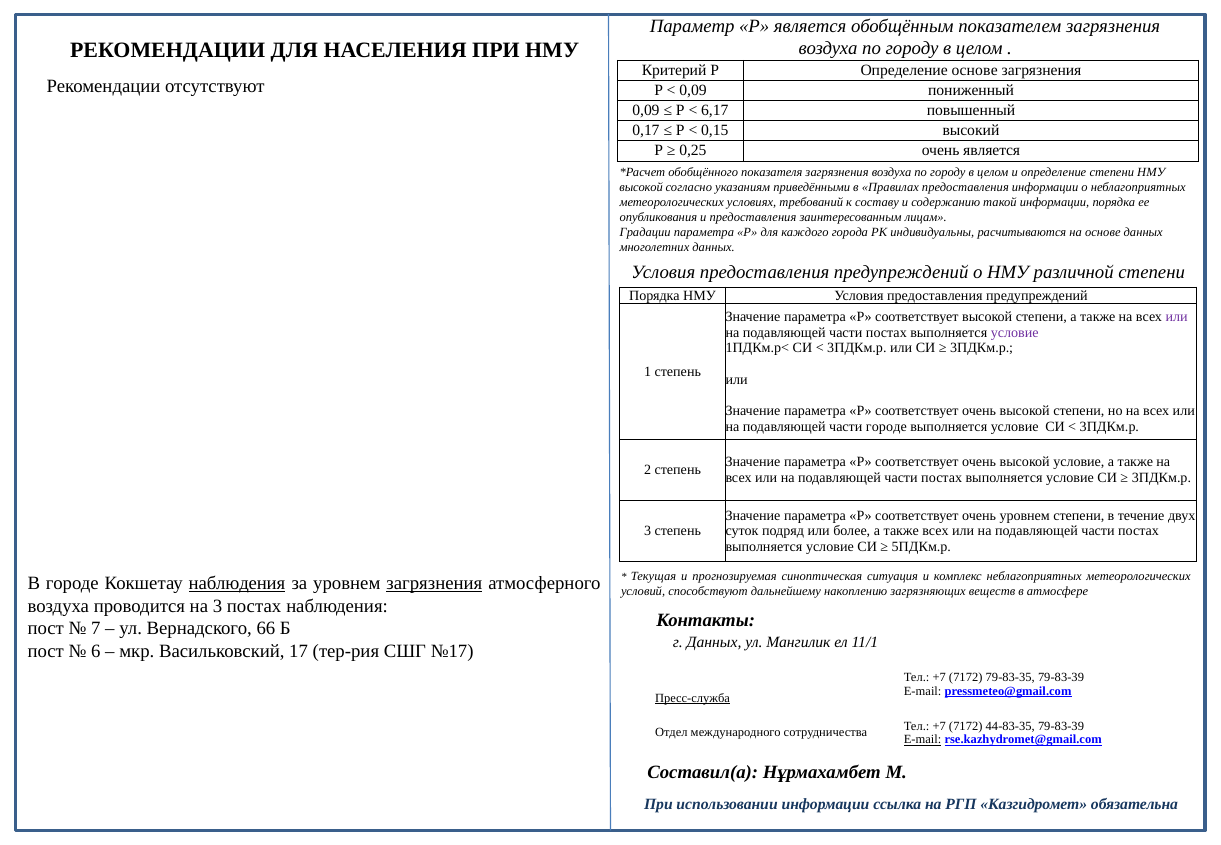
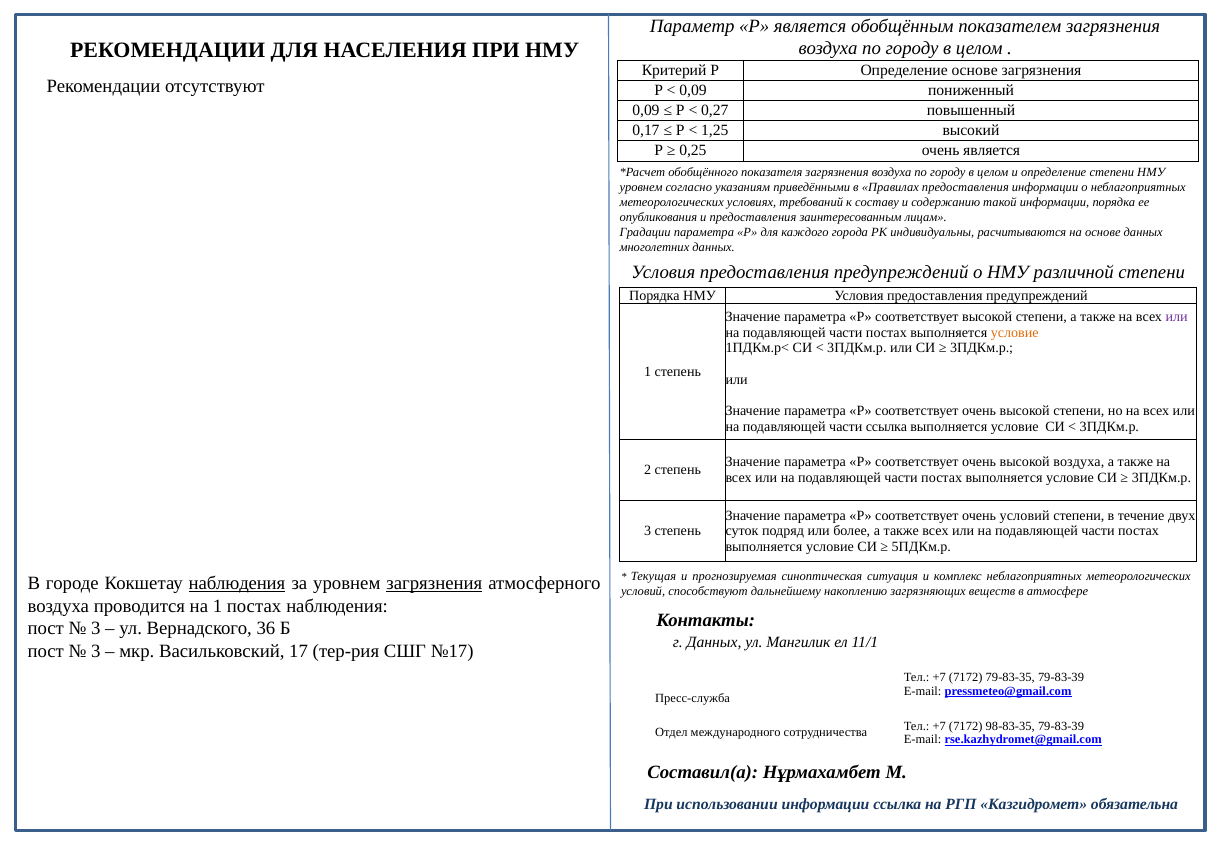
6,17: 6,17 -> 0,27
0,15: 0,15 -> 1,25
высокой at (641, 187): высокой -> уровнем
условие at (1015, 333) colour: purple -> orange
части городе: городе -> ссылка
высокой условие: условие -> воздуха
очень уровнем: уровнем -> условий
на 3: 3 -> 1
7 at (96, 629): 7 -> 3
66: 66 -> 36
6 at (96, 651): 6 -> 3
Пресс-служба underline: present -> none
44-83-35: 44-83-35 -> 98-83-35
E-mail at (923, 740) underline: present -> none
